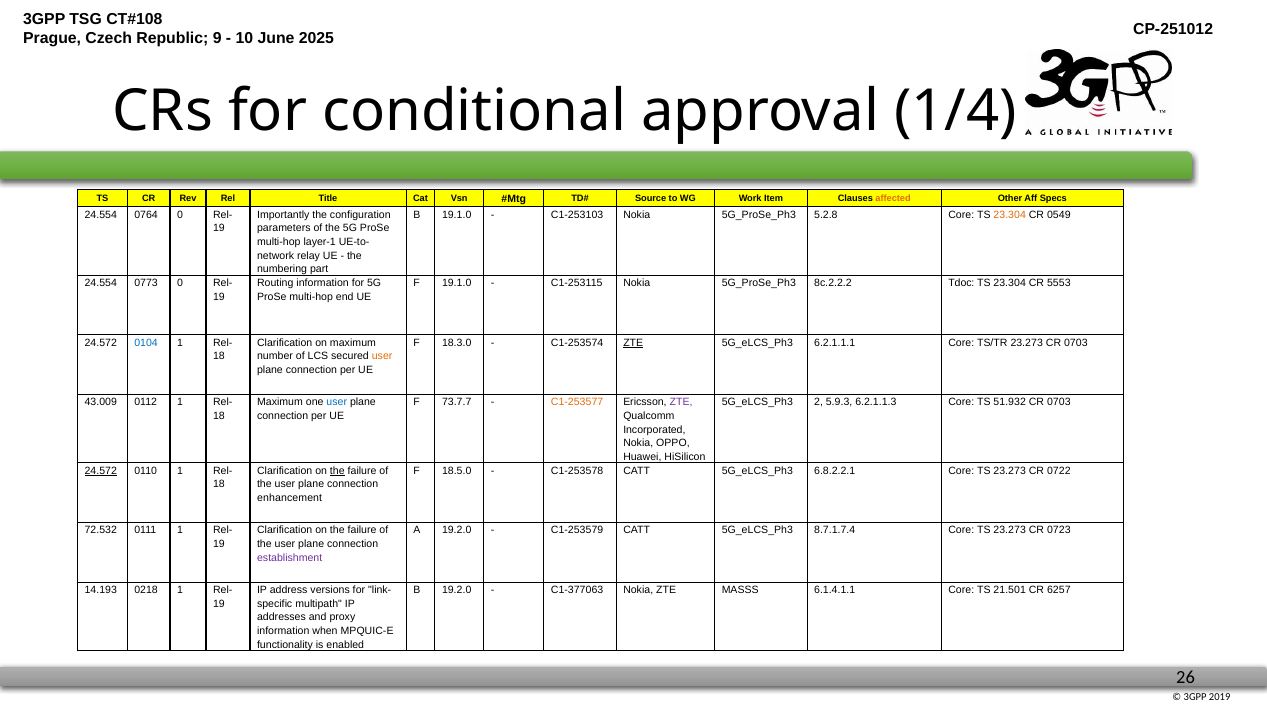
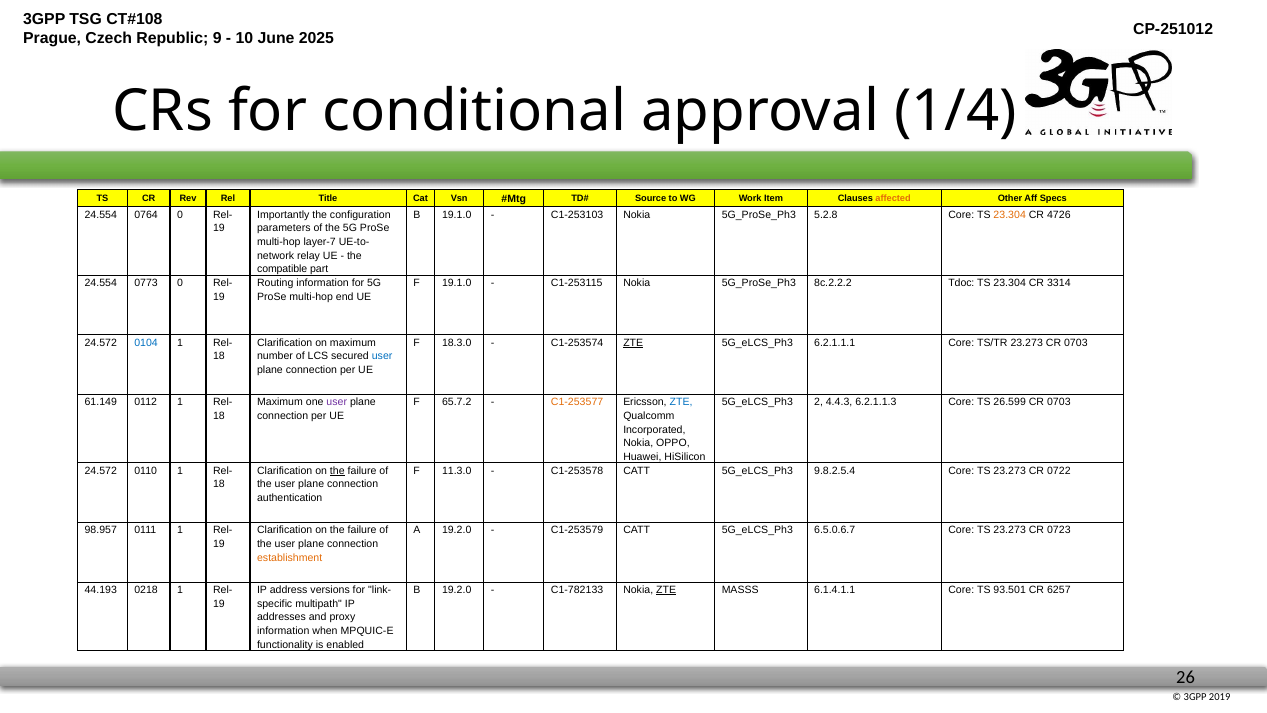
0549: 0549 -> 4726
layer-1: layer-1 -> layer-7
numbering: numbering -> compatible
5553: 5553 -> 3314
user at (382, 356) colour: orange -> blue
43.009: 43.009 -> 61.149
user at (337, 402) colour: blue -> purple
73.7.7: 73.7.7 -> 65.7.2
ZTE at (681, 402) colour: purple -> blue
5.9.3: 5.9.3 -> 4.4.3
51.932: 51.932 -> 26.599
24.572 at (101, 471) underline: present -> none
18.5.0: 18.5.0 -> 11.3.0
6.8.2.2.1: 6.8.2.2.1 -> 9.8.2.5.4
enhancement: enhancement -> authentication
72.532: 72.532 -> 98.957
8.7.1.7.4: 8.7.1.7.4 -> 6.5.0.6.7
establishment colour: purple -> orange
14.193: 14.193 -> 44.193
C1-377063: C1-377063 -> C1-782133
ZTE at (666, 590) underline: none -> present
21.501: 21.501 -> 93.501
